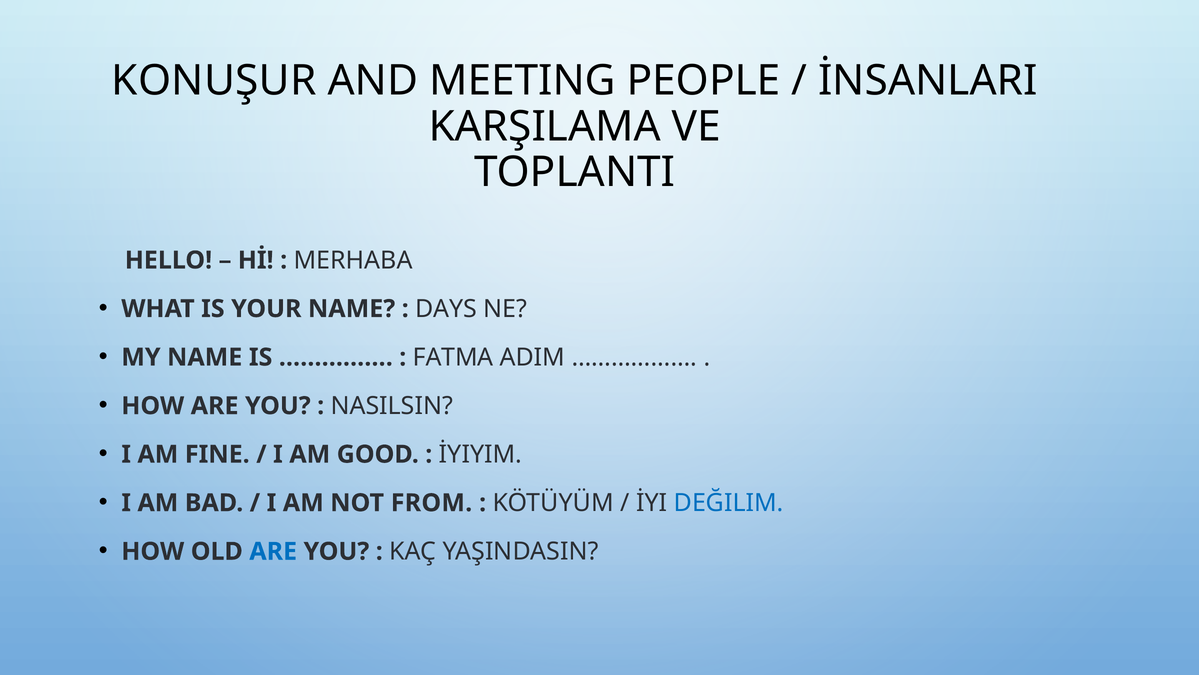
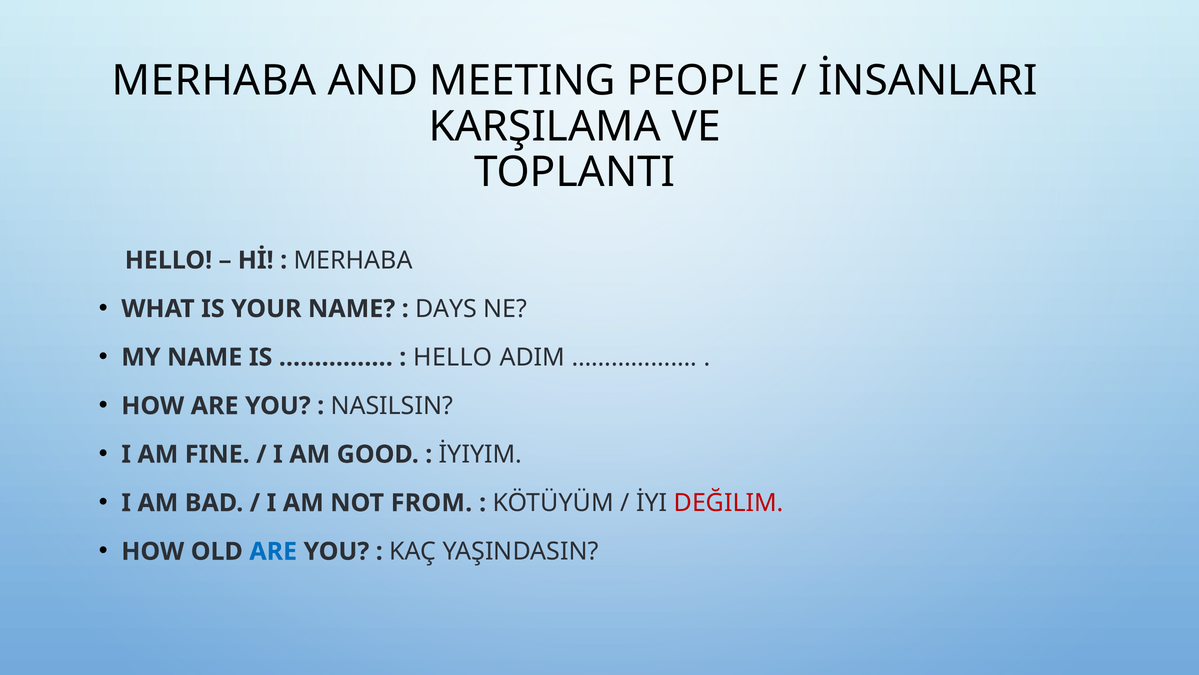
KONUŞUR at (214, 81): KONUŞUR -> MERHABA
FATMA at (453, 357): FATMA -> HELLO
DEĞILIM colour: blue -> red
